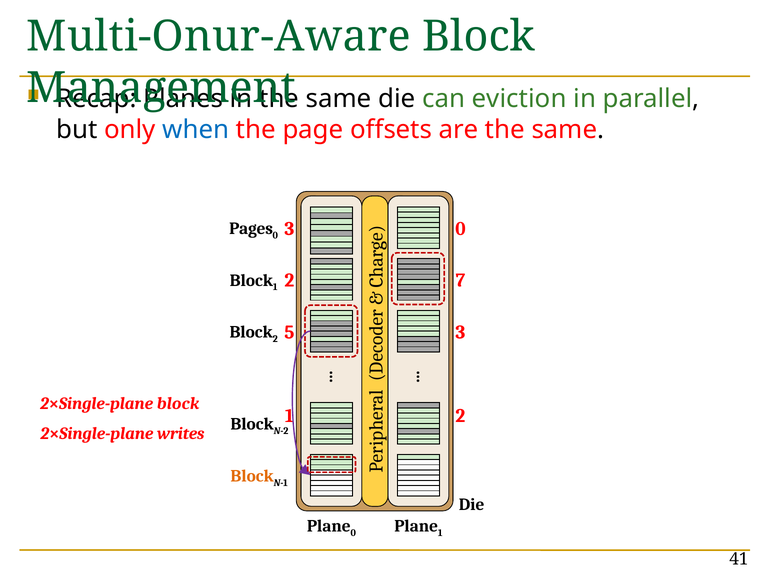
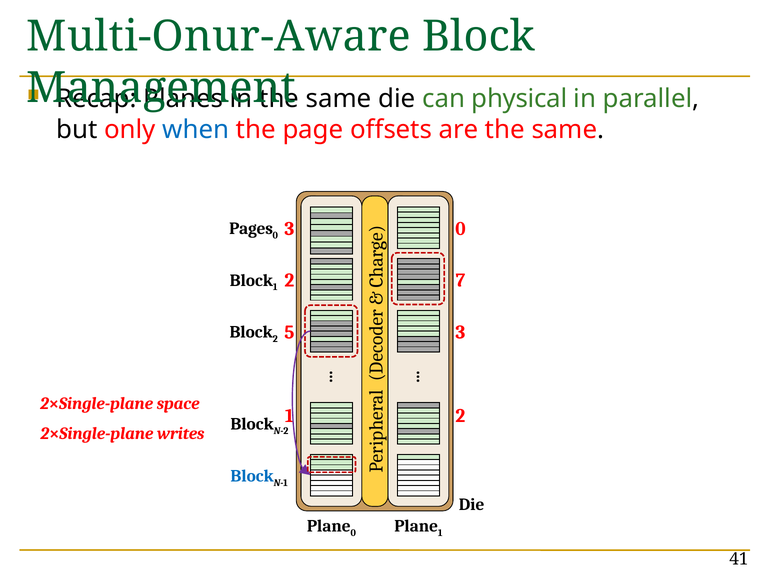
eviction: eviction -> physical
2×Single-plane block: block -> space
Block at (252, 476) colour: orange -> blue
